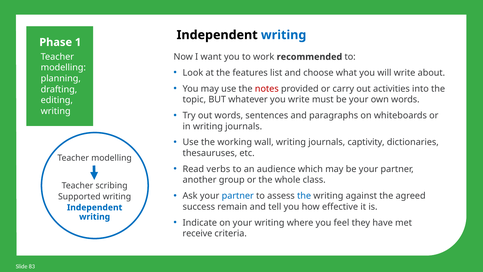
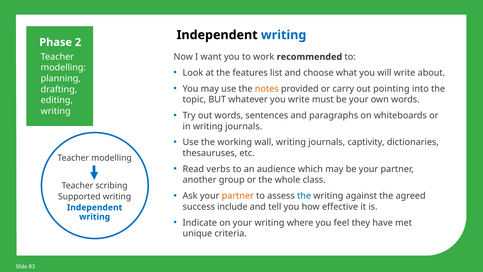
1: 1 -> 2
notes colour: red -> orange
activities: activities -> pointing
partner at (238, 196) colour: blue -> orange
remain: remain -> include
receive: receive -> unique
